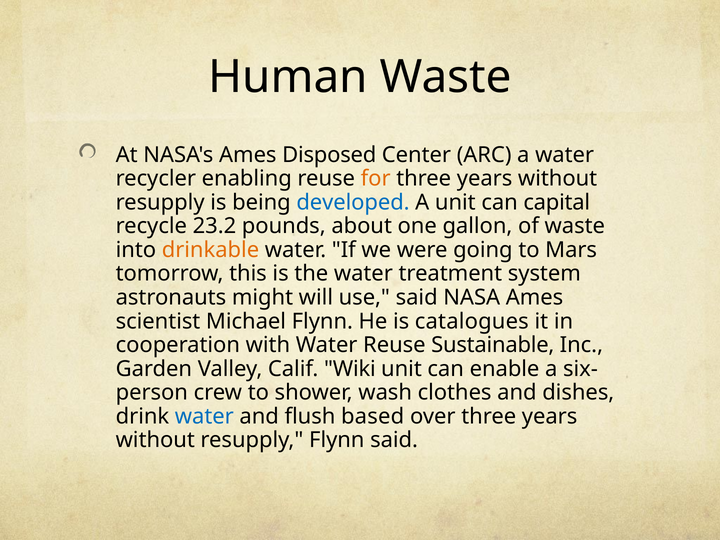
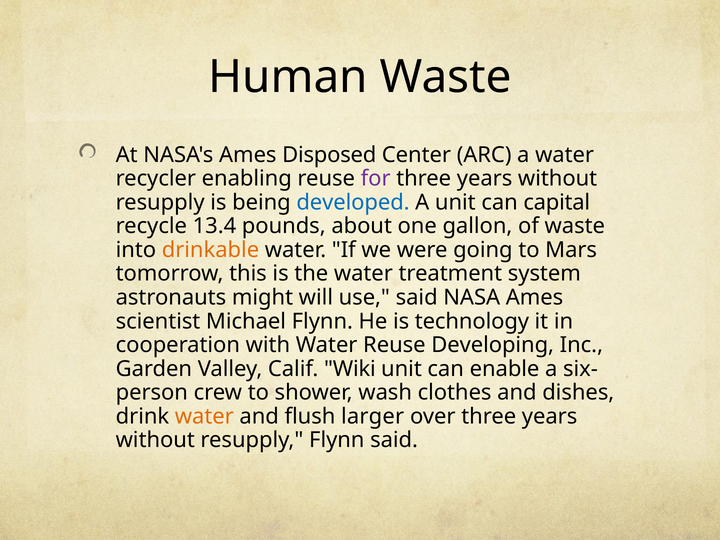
for colour: orange -> purple
23.2: 23.2 -> 13.4
catalogues: catalogues -> technology
Sustainable: Sustainable -> Developing
water at (204, 416) colour: blue -> orange
based: based -> larger
